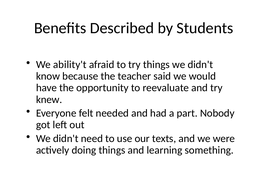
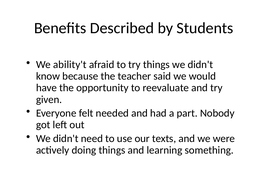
knew: knew -> given
